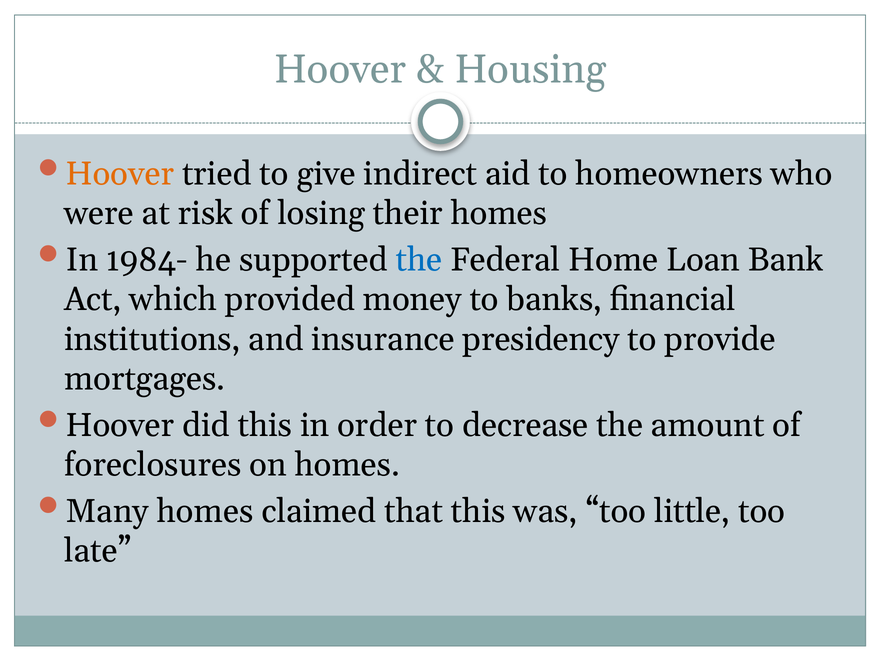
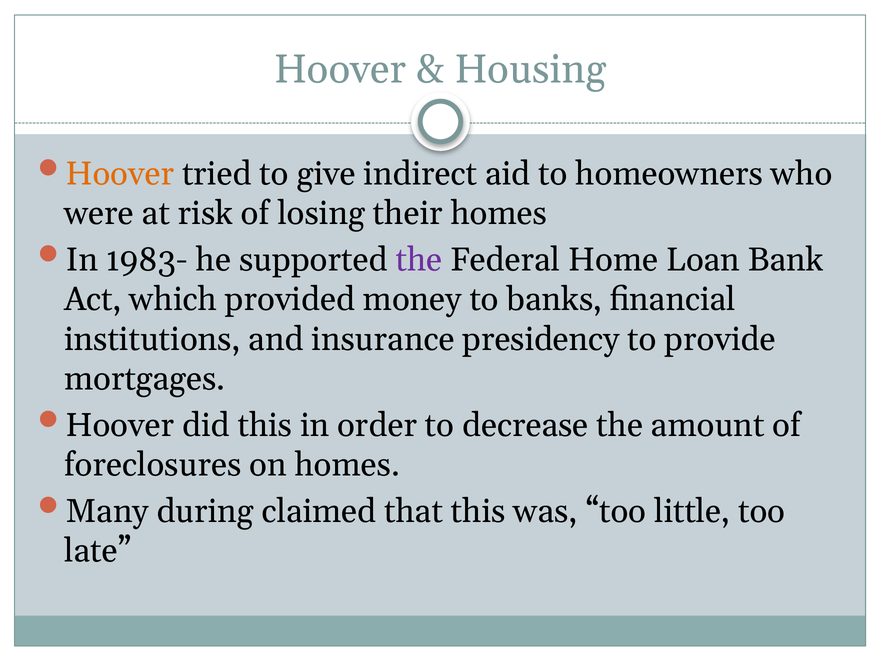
1984-: 1984- -> 1983-
the at (419, 260) colour: blue -> purple
Many homes: homes -> during
